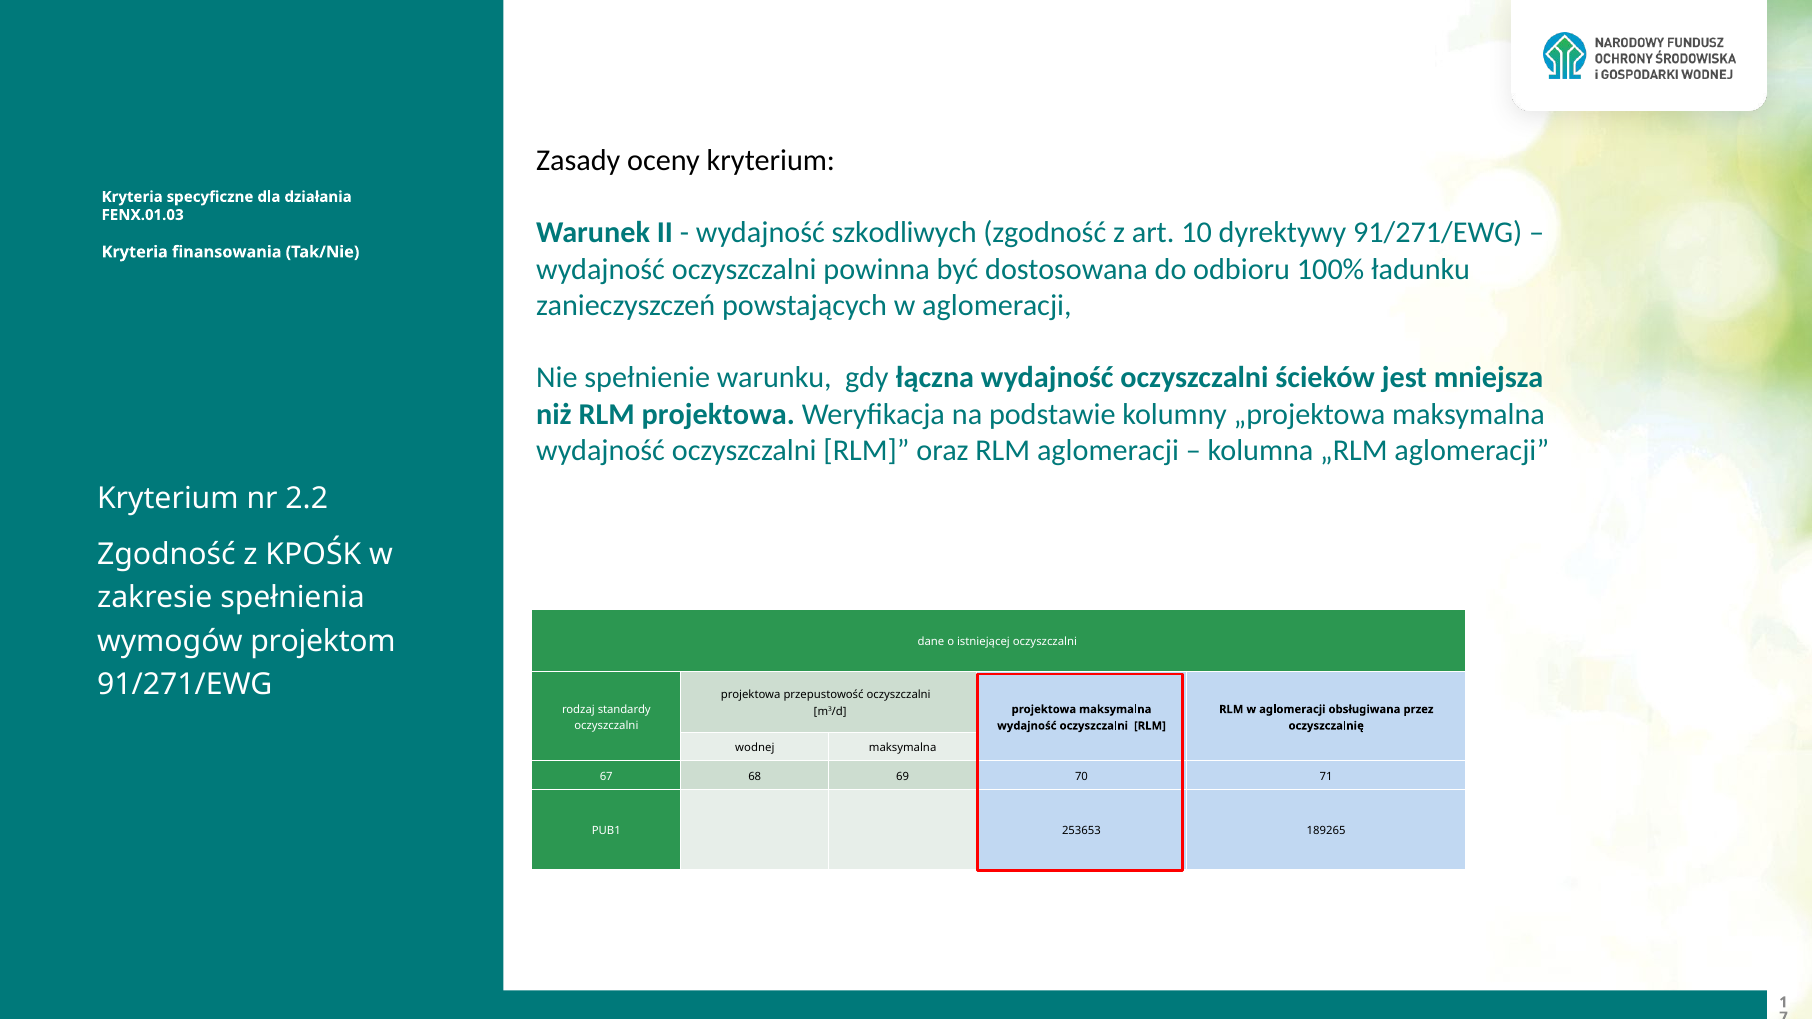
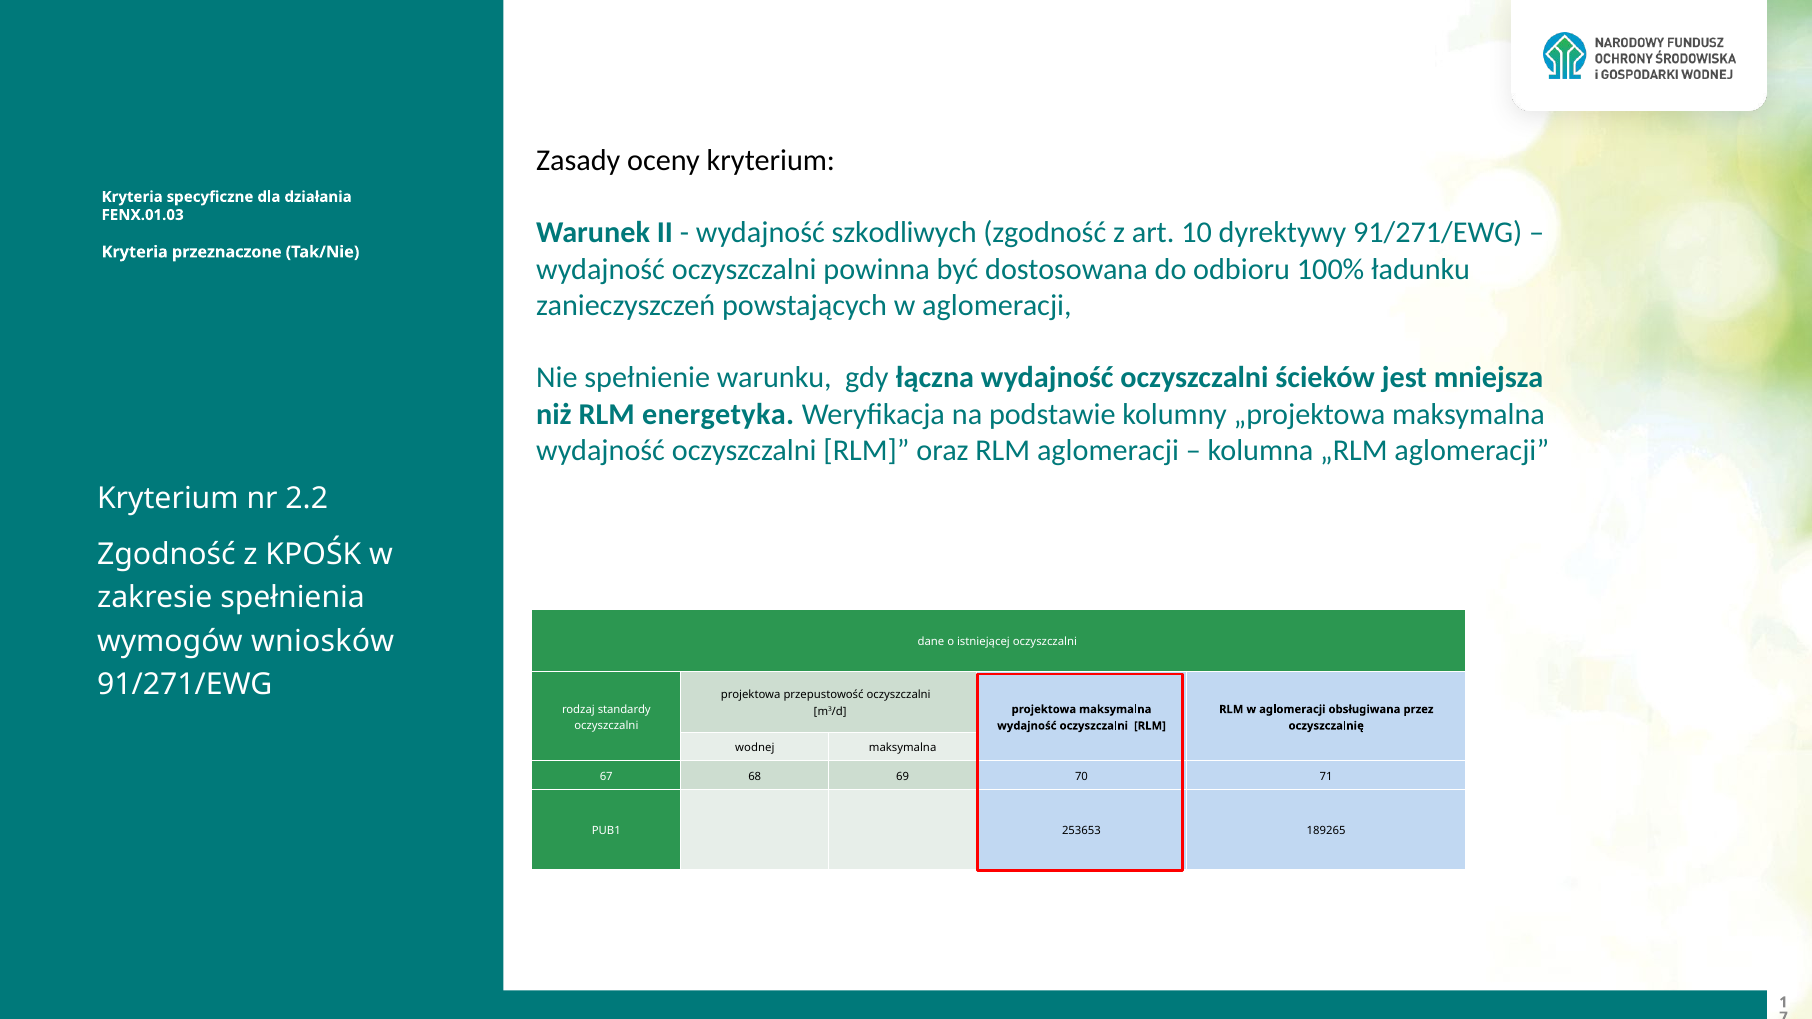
finansowania: finansowania -> przeznaczone
RLM projektowa: projektowa -> energetyka
projektom: projektom -> wniosków
